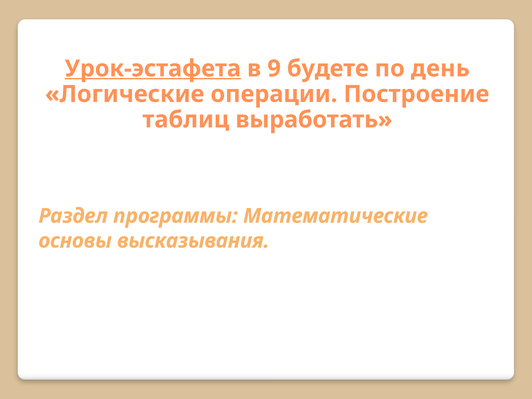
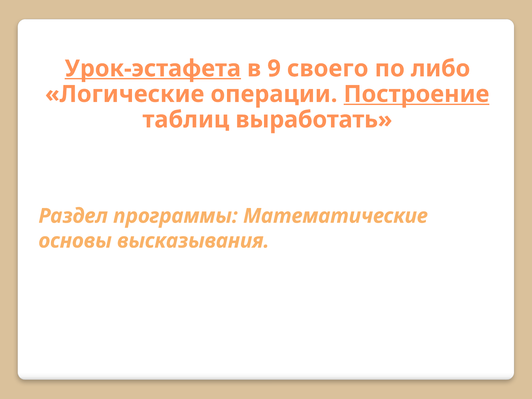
будете: будете -> своего
день: день -> либо
Построение underline: none -> present
